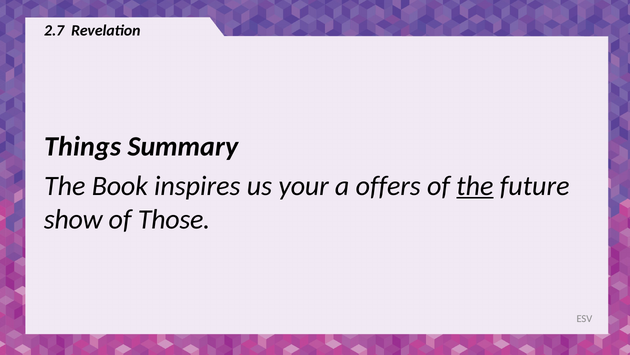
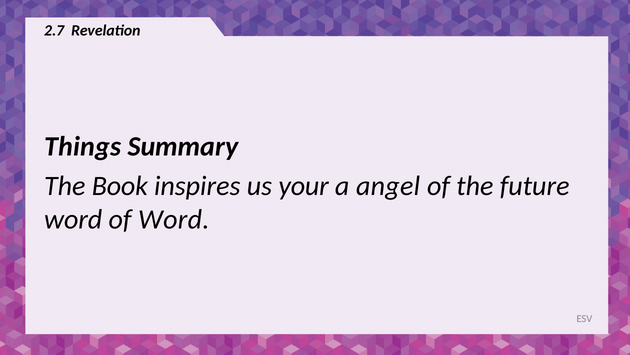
offers: offers -> angel
the at (475, 186) underline: present -> none
show at (73, 220): show -> word
of Those: Those -> Word
